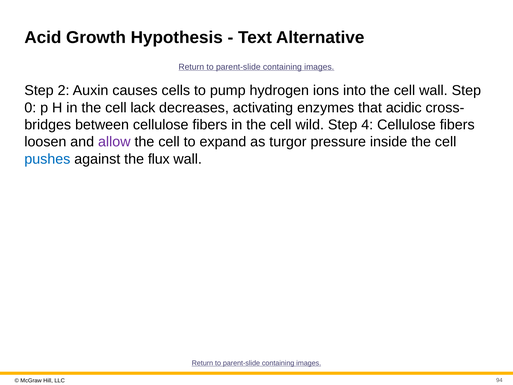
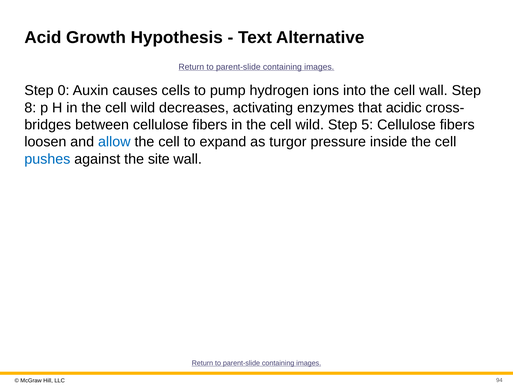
2: 2 -> 0
0: 0 -> 8
lack at (143, 108): lack -> wild
4: 4 -> 5
allow colour: purple -> blue
flux: flux -> site
